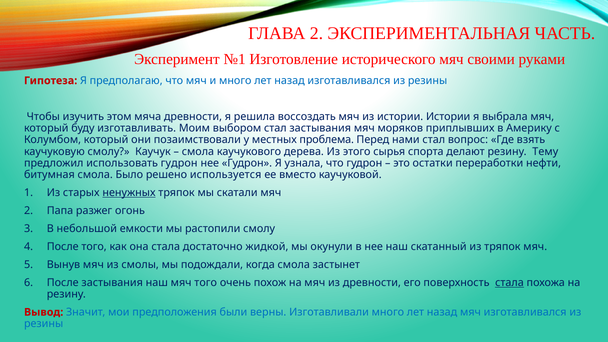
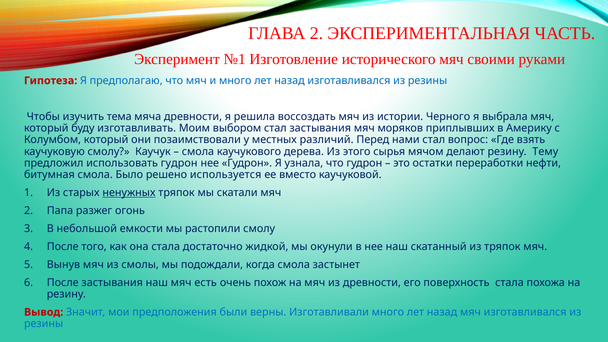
этом: этом -> тема
истории Истории: Истории -> Черного
проблема: проблема -> различий
спорта: спорта -> мячом
мяч того: того -> есть
стала at (509, 283) underline: present -> none
